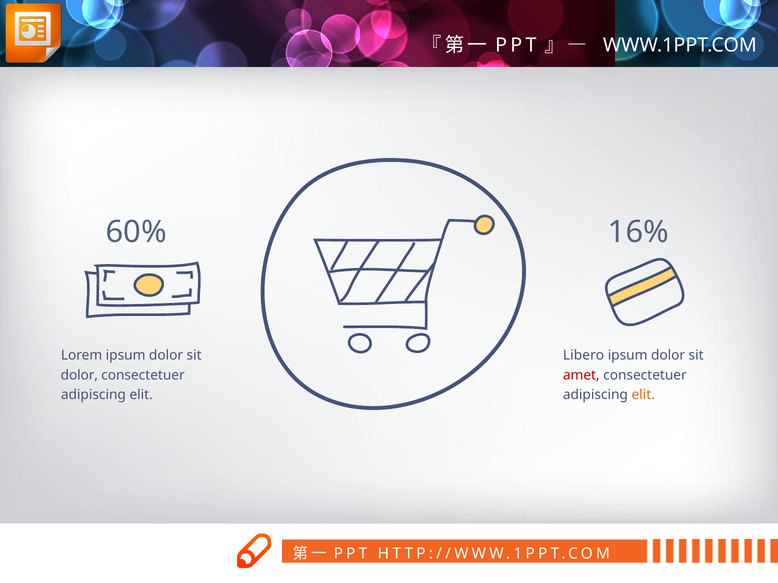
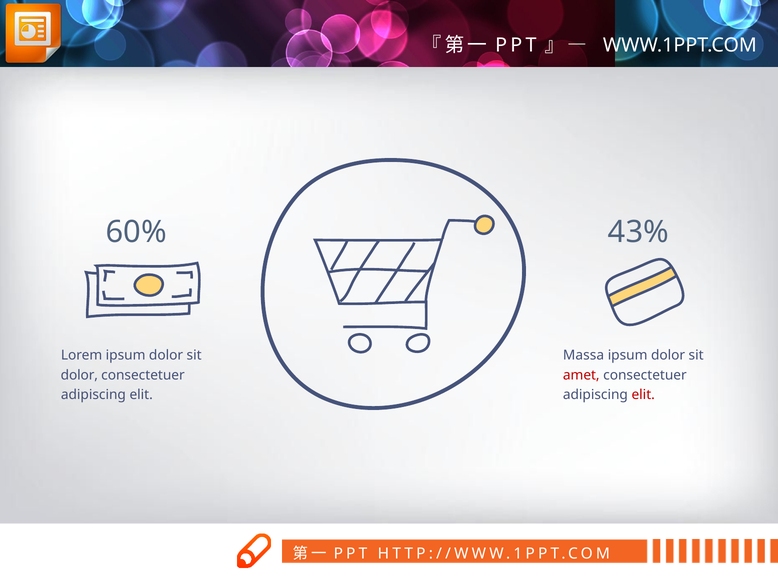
16%: 16% -> 43%
Libero: Libero -> Massa
elit at (643, 395) colour: orange -> red
